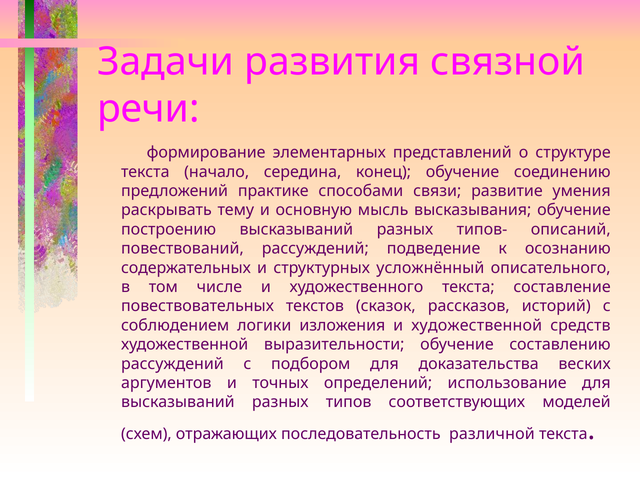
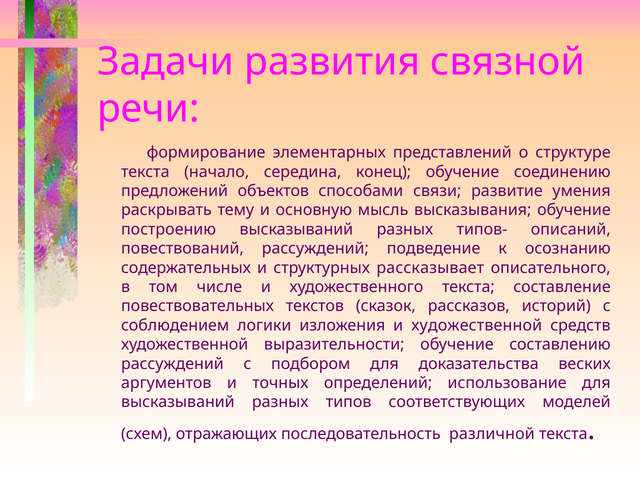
практике: практике -> объектов
усложнённый: усложнённый -> рассказывает
